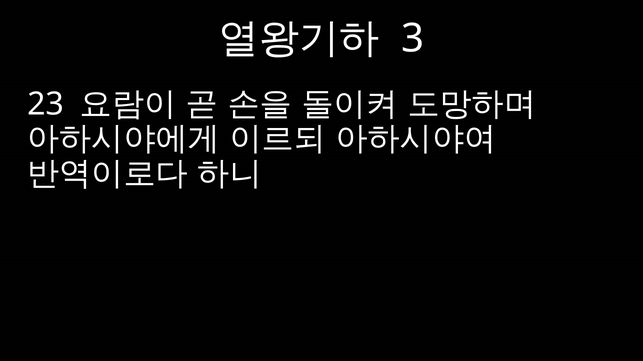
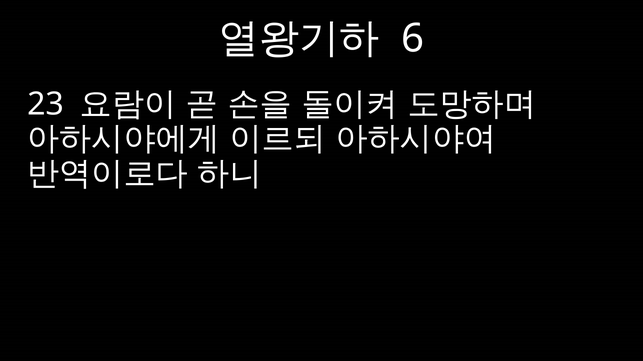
3: 3 -> 6
